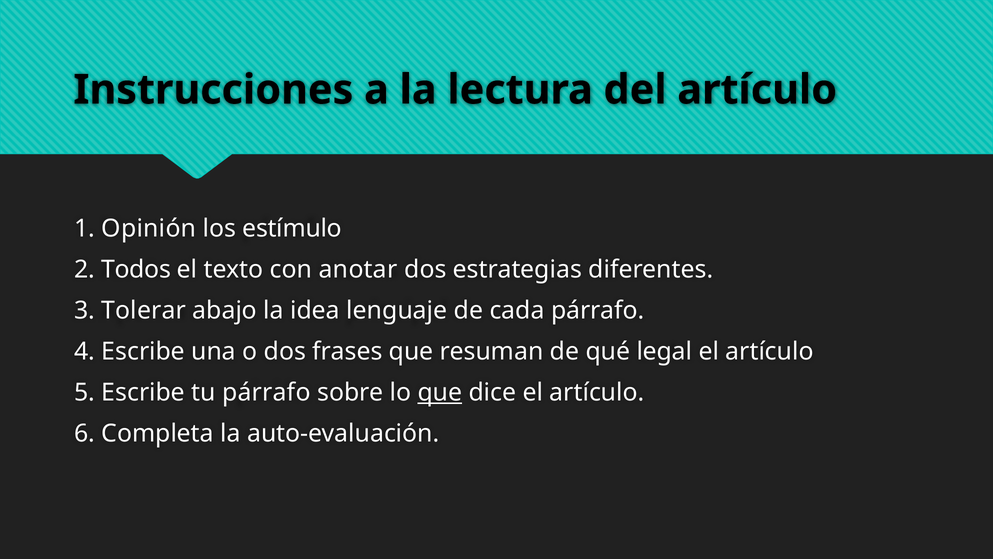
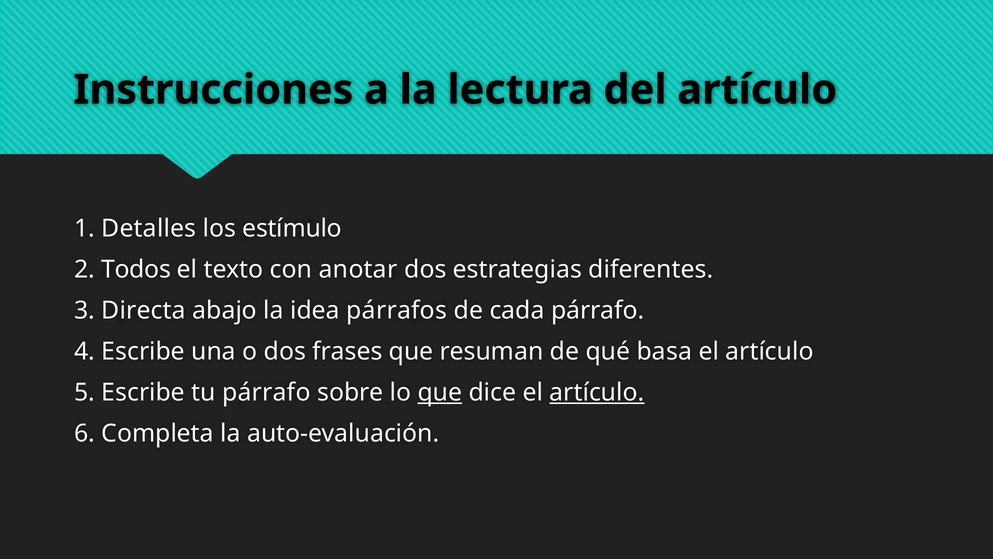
Opinión: Opinión -> Detalles
Tolerar: Tolerar -> Directa
lenguaje: lenguaje -> párrafos
legal: legal -> basa
artículo at (597, 392) underline: none -> present
